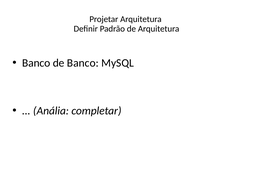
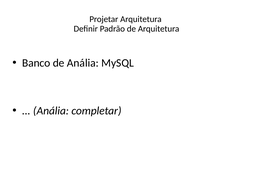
de Banco: Banco -> Anália
